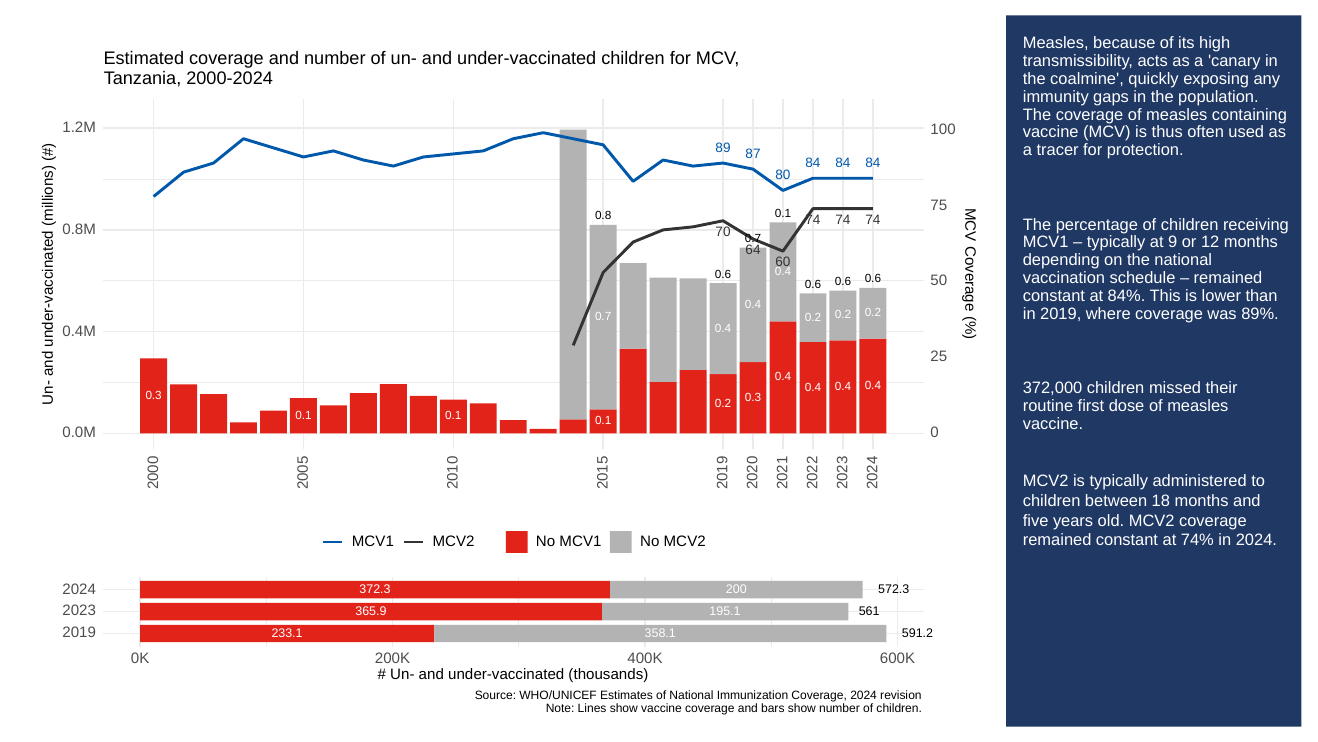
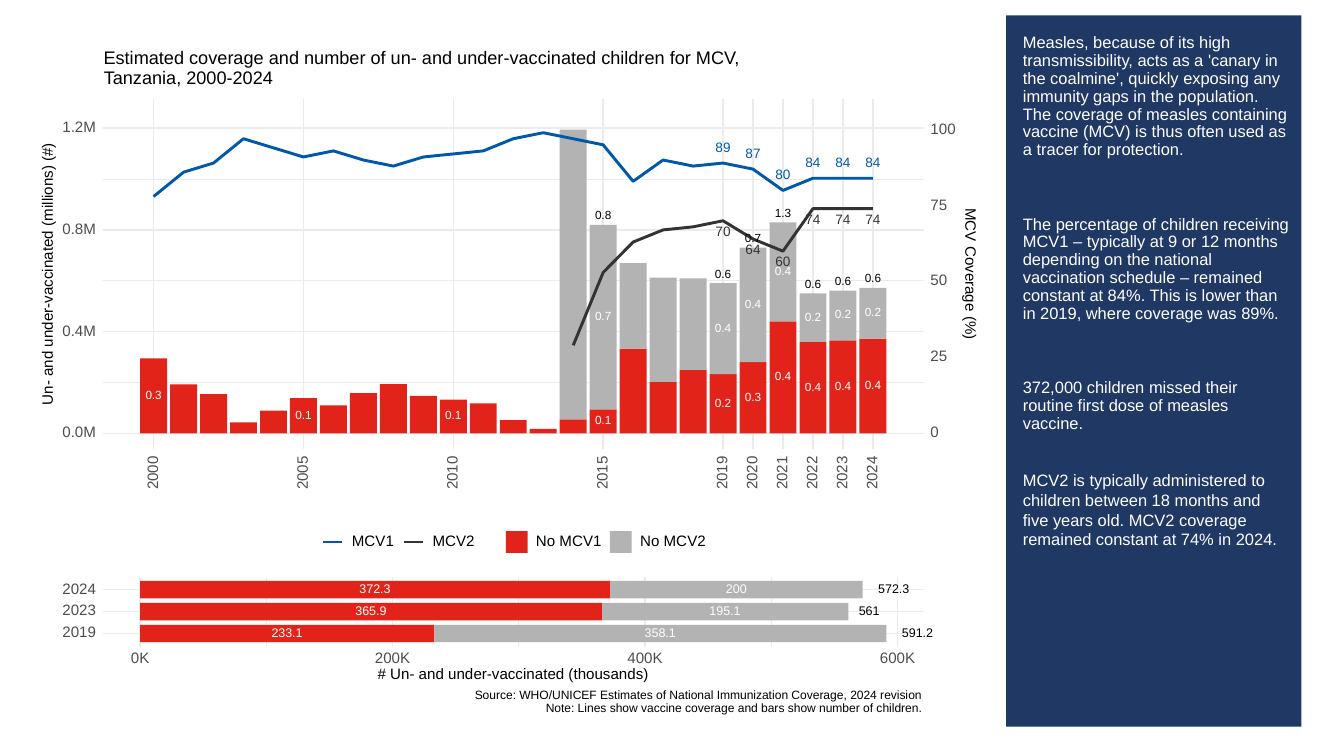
0.1 at (783, 213): 0.1 -> 1.3
